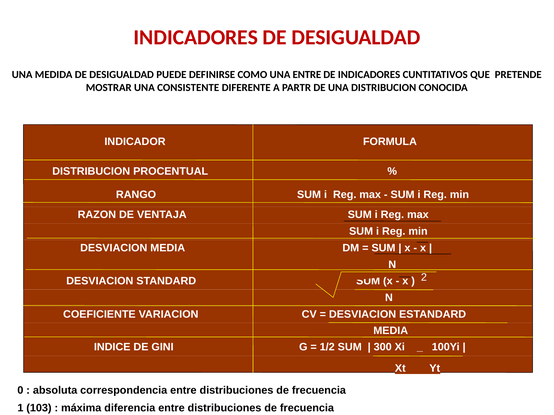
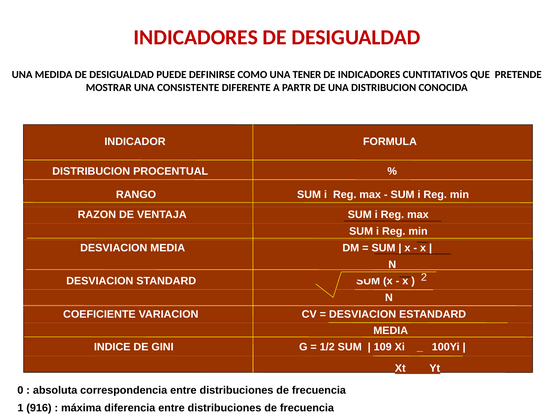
UNA ENTRE: ENTRE -> TENER
300: 300 -> 109
103: 103 -> 916
